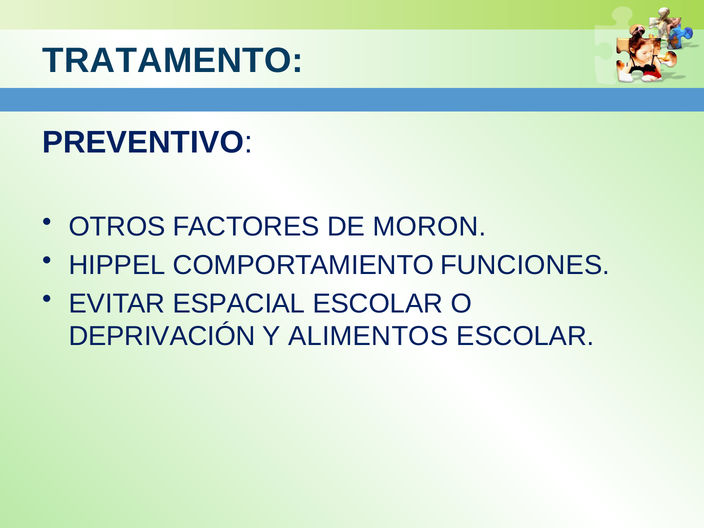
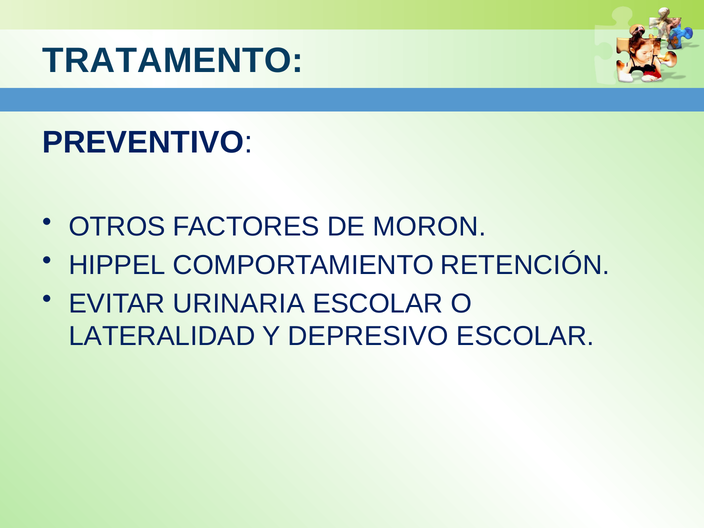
FUNCIONES: FUNCIONES -> RETENCIÓN
ESPACIAL: ESPACIAL -> URINARIA
DEPRIVACIÓN: DEPRIVACIÓN -> LATERALIDAD
ALIMENTOS: ALIMENTOS -> DEPRESIVO
